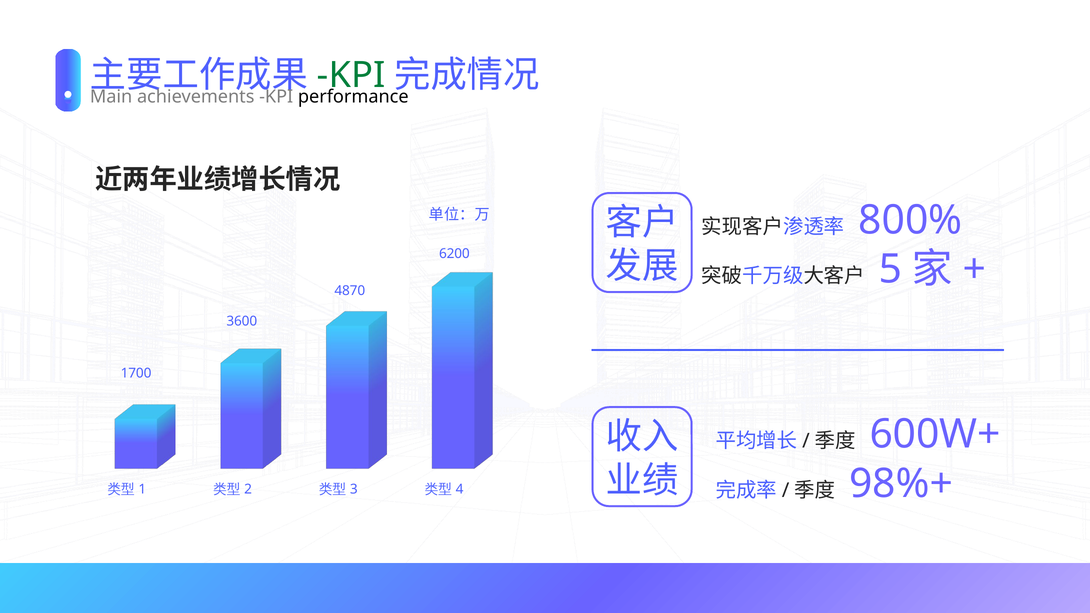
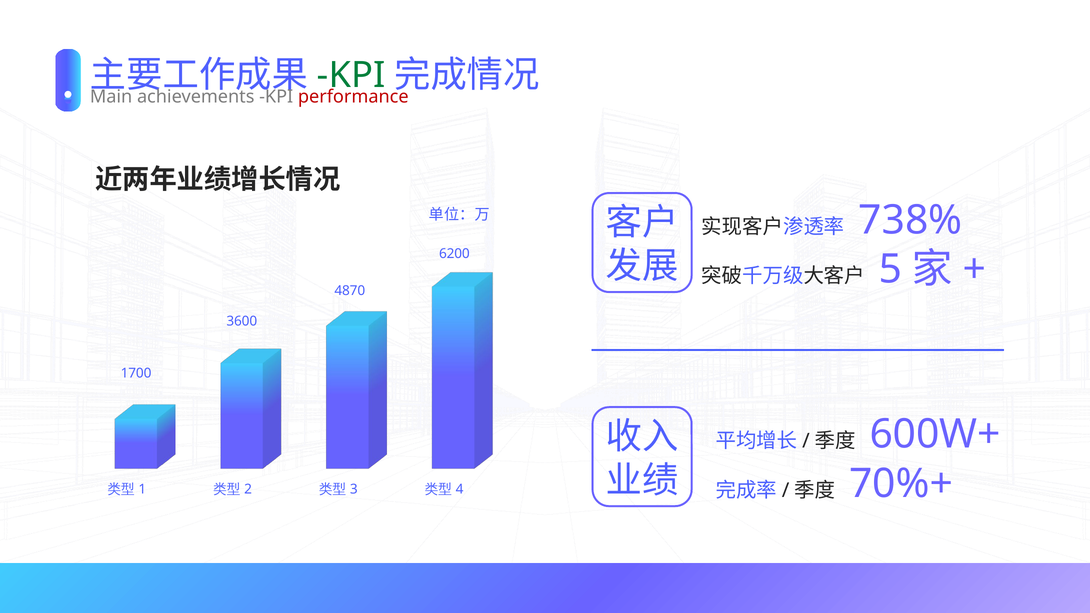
performance colour: black -> red
800%: 800% -> 738%
98%+: 98%+ -> 70%+
